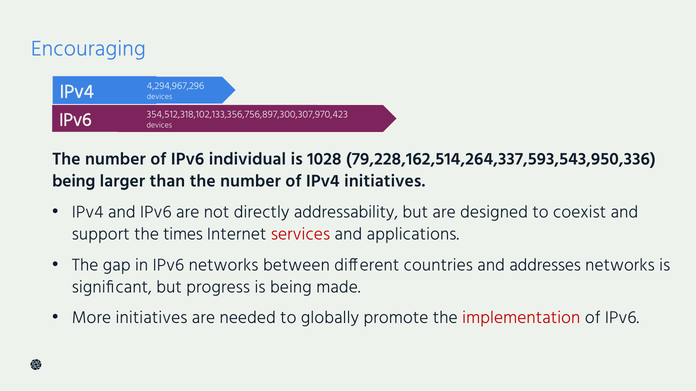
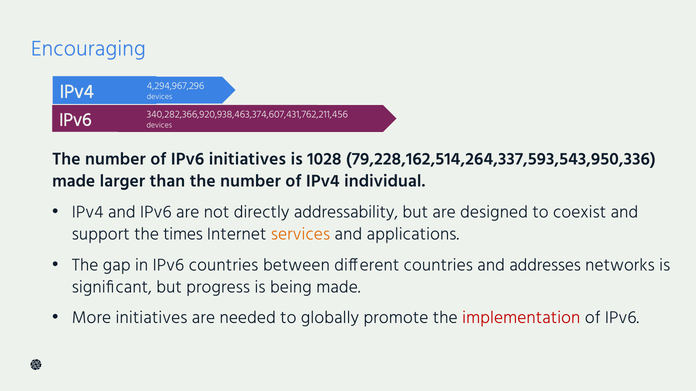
354,512,318,102,133,356,756,897,300,307,970,423: 354,512,318,102,133,356,756,897,300,307,970,423 -> 340,282,366,920,938,463,374,607,431,762,211,456
IPv6 individual: individual -> initiatives
being at (74, 181): being -> made
IPv4 initiatives: initiatives -> individual
services colour: red -> orange
IPv6 networks: networks -> countries
